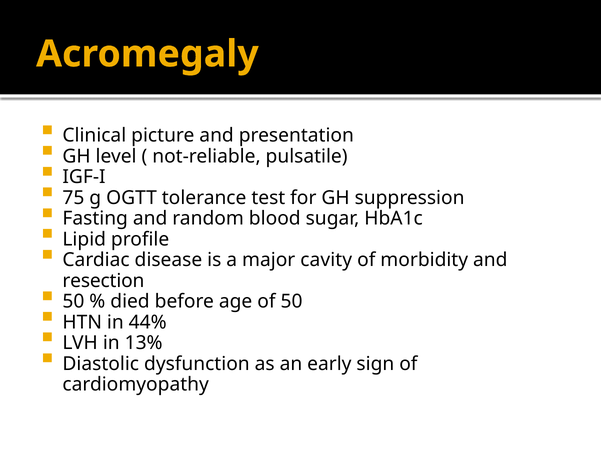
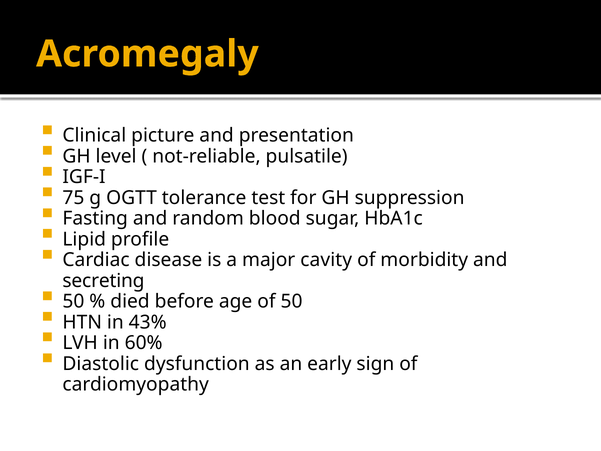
resection: resection -> secreting
44%: 44% -> 43%
13%: 13% -> 60%
